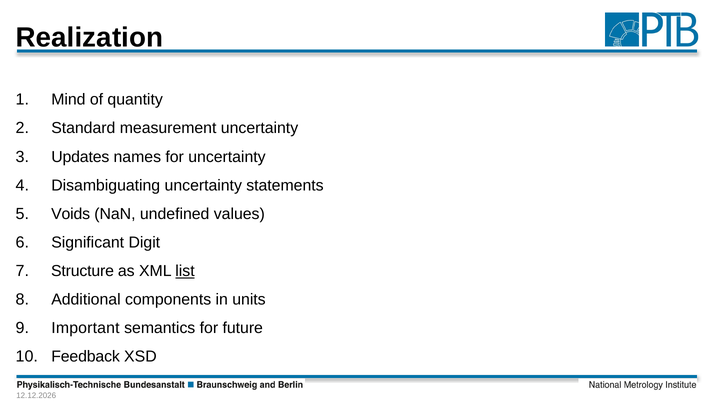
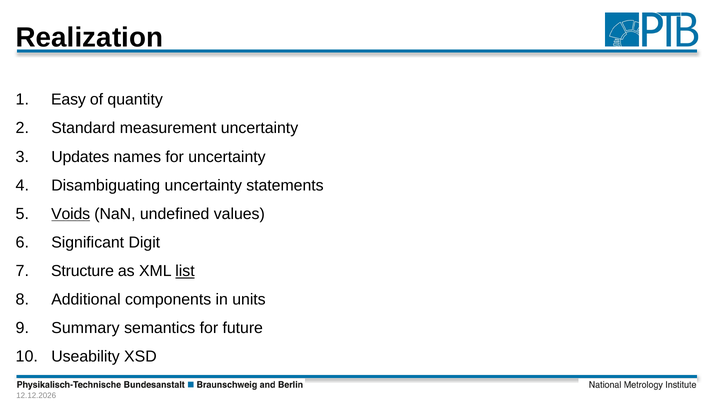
Mind: Mind -> Easy
Voids underline: none -> present
Important: Important -> Summary
Feedback: Feedback -> Useability
